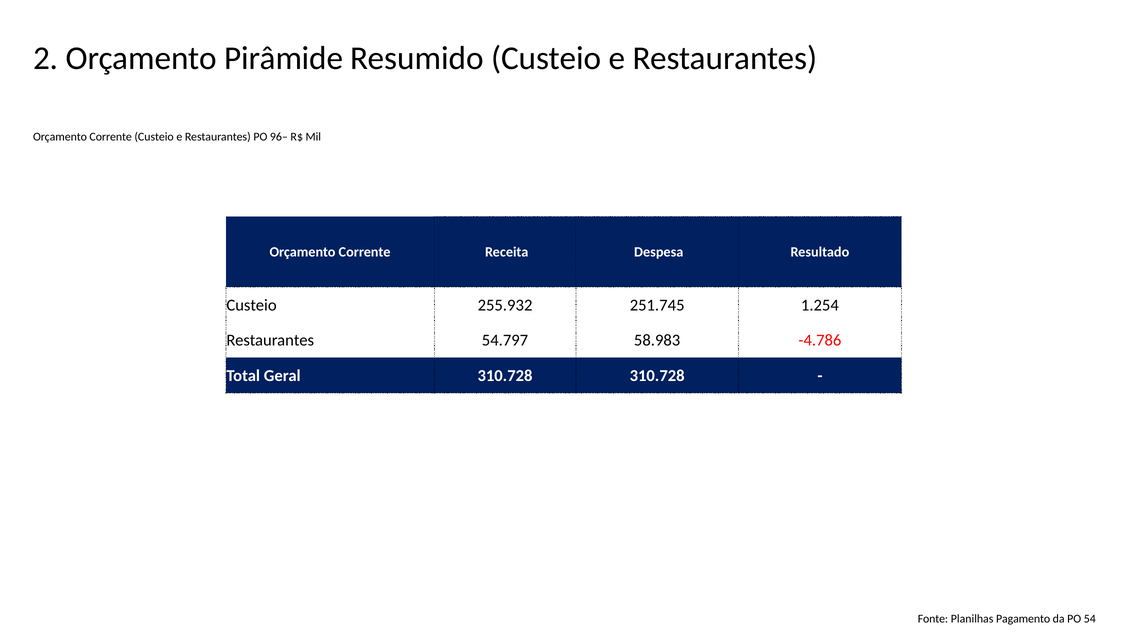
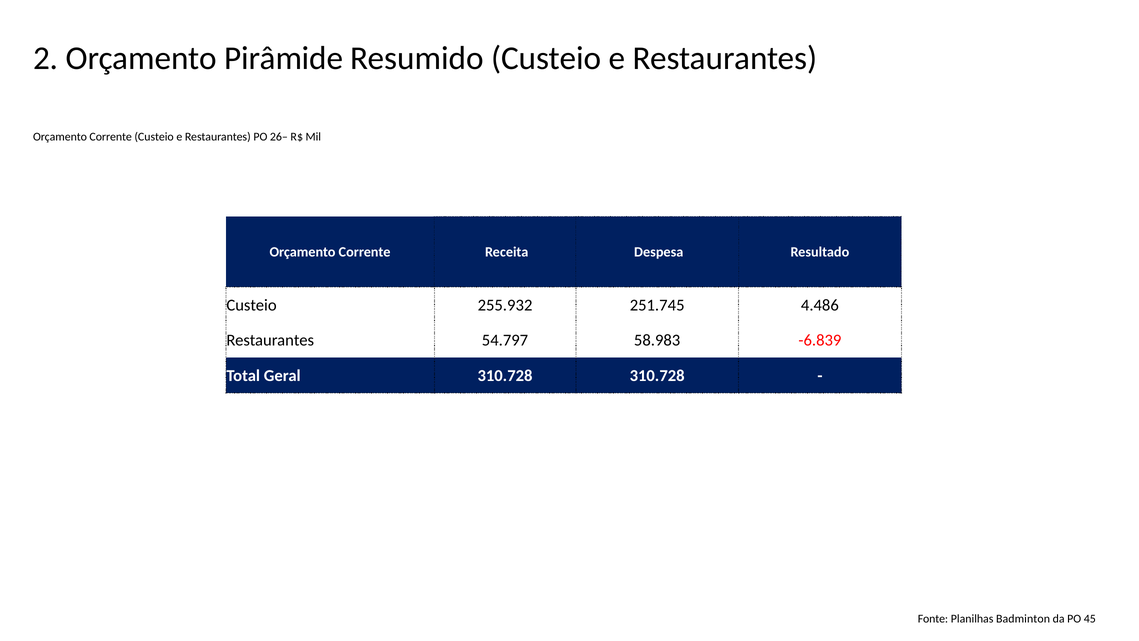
96–: 96– -> 26–
1.254: 1.254 -> 4.486
-4.786: -4.786 -> -6.839
Pagamento: Pagamento -> Badminton
54: 54 -> 45
